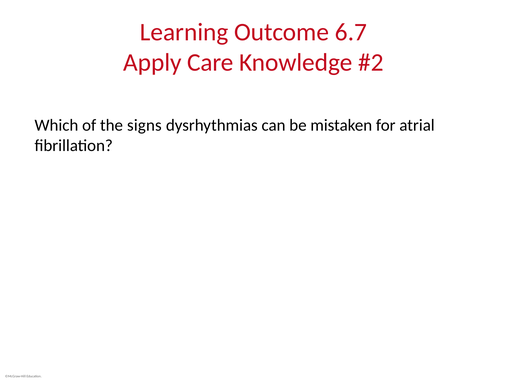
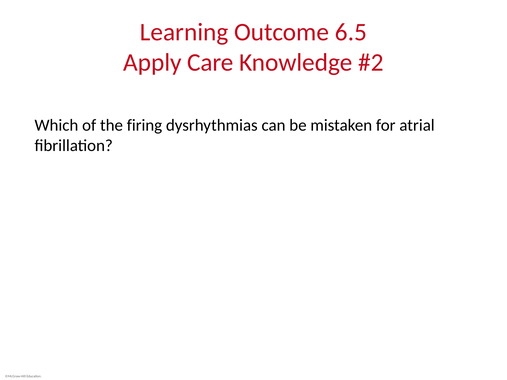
6.7: 6.7 -> 6.5
signs: signs -> firing
